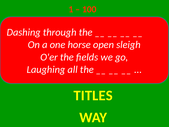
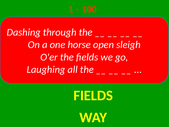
TITLES at (93, 95): TITLES -> FIELDS
